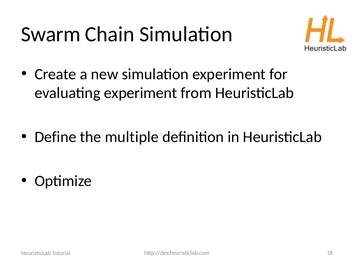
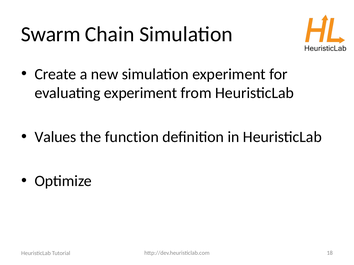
Define: Define -> Values
multiple: multiple -> function
